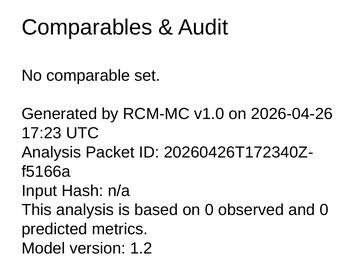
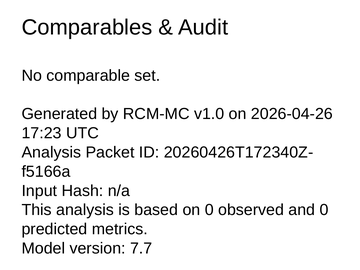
1.2: 1.2 -> 7.7
